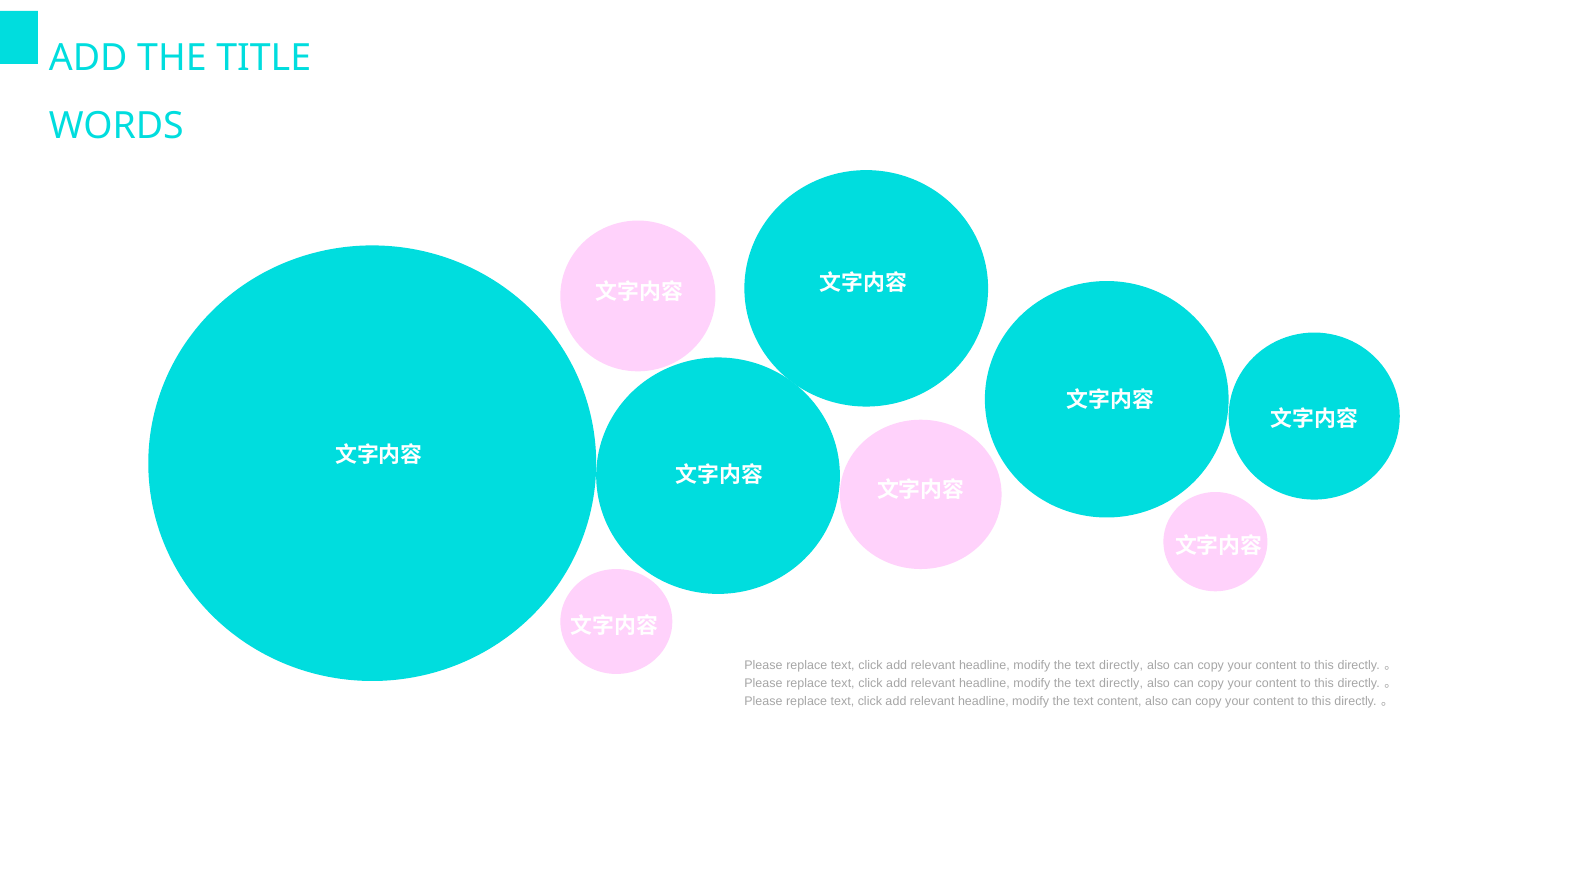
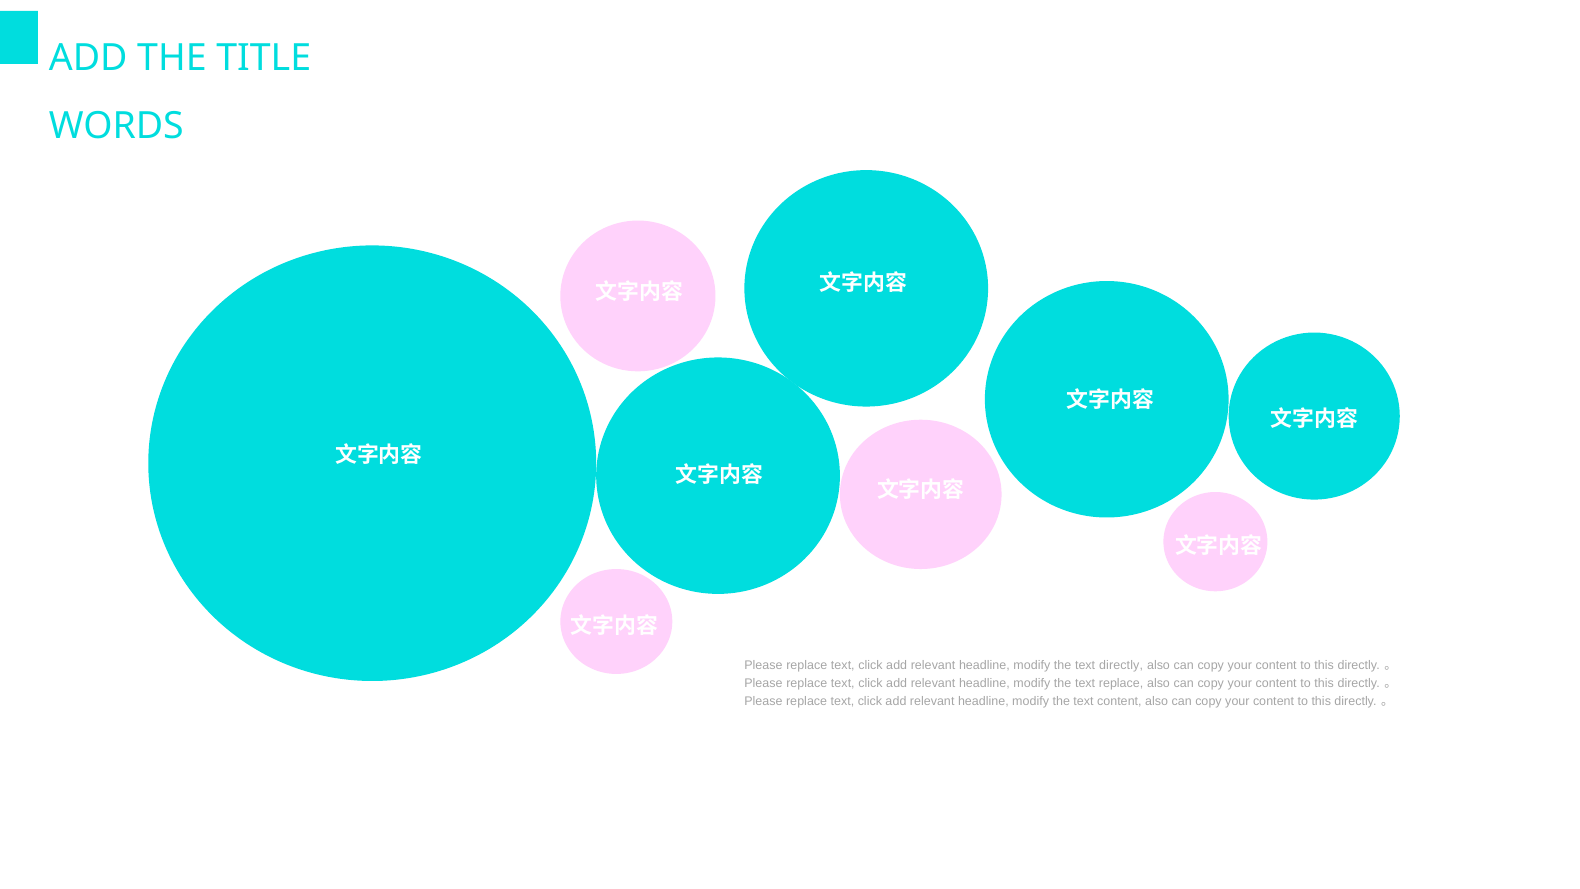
directly at (1121, 683): directly -> replace
